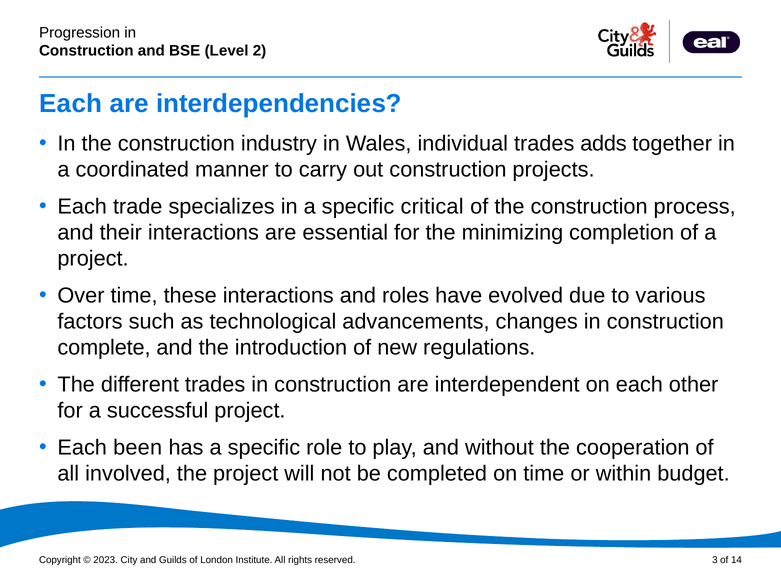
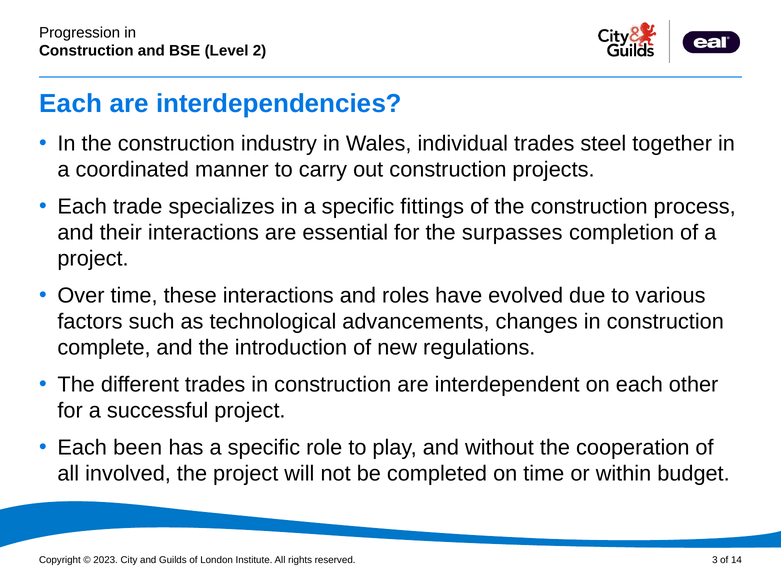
adds: adds -> steel
critical: critical -> fittings
minimizing: minimizing -> surpasses
